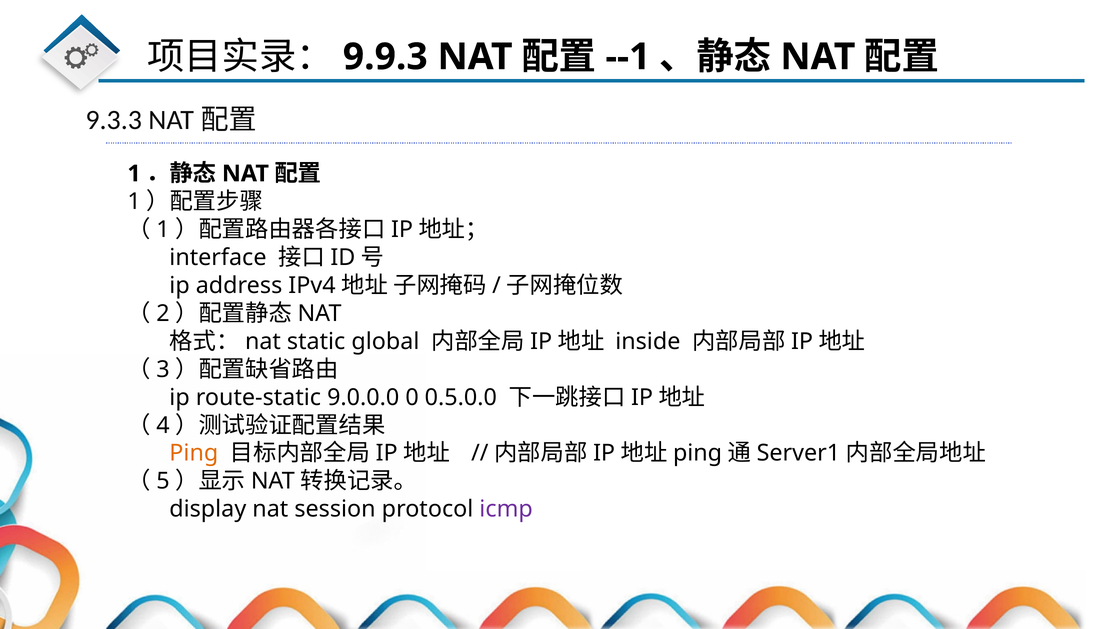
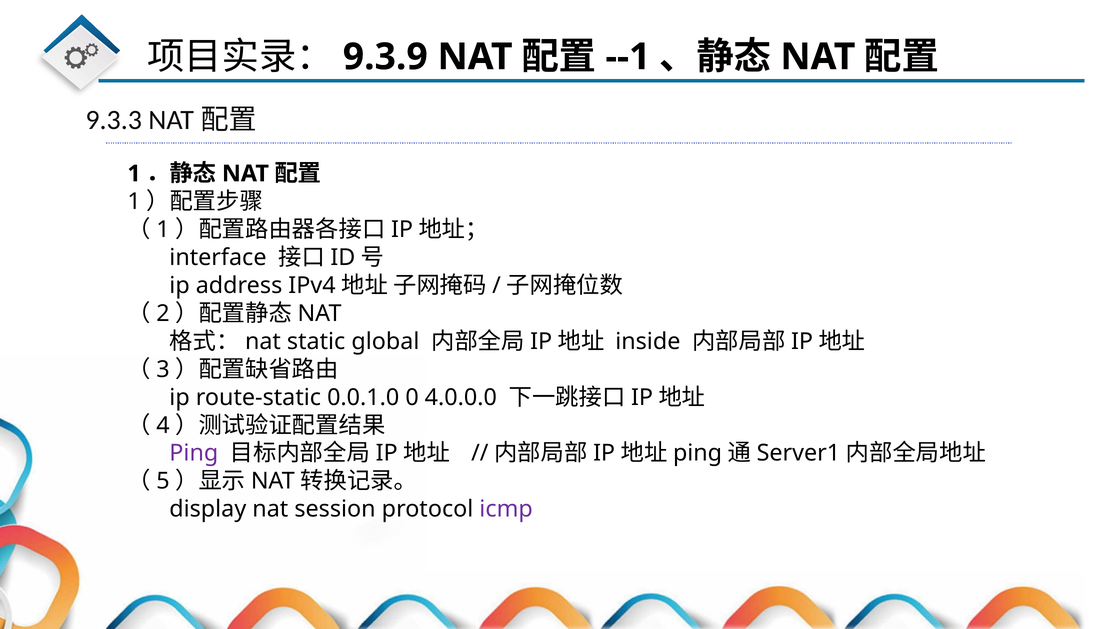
9.9.3: 9.9.3 -> 9.3.9
9.0.0.0: 9.0.0.0 -> 0.0.1.0
0.5.0.0: 0.5.0.0 -> 4.0.0.0
Ping at (194, 454) colour: orange -> purple
